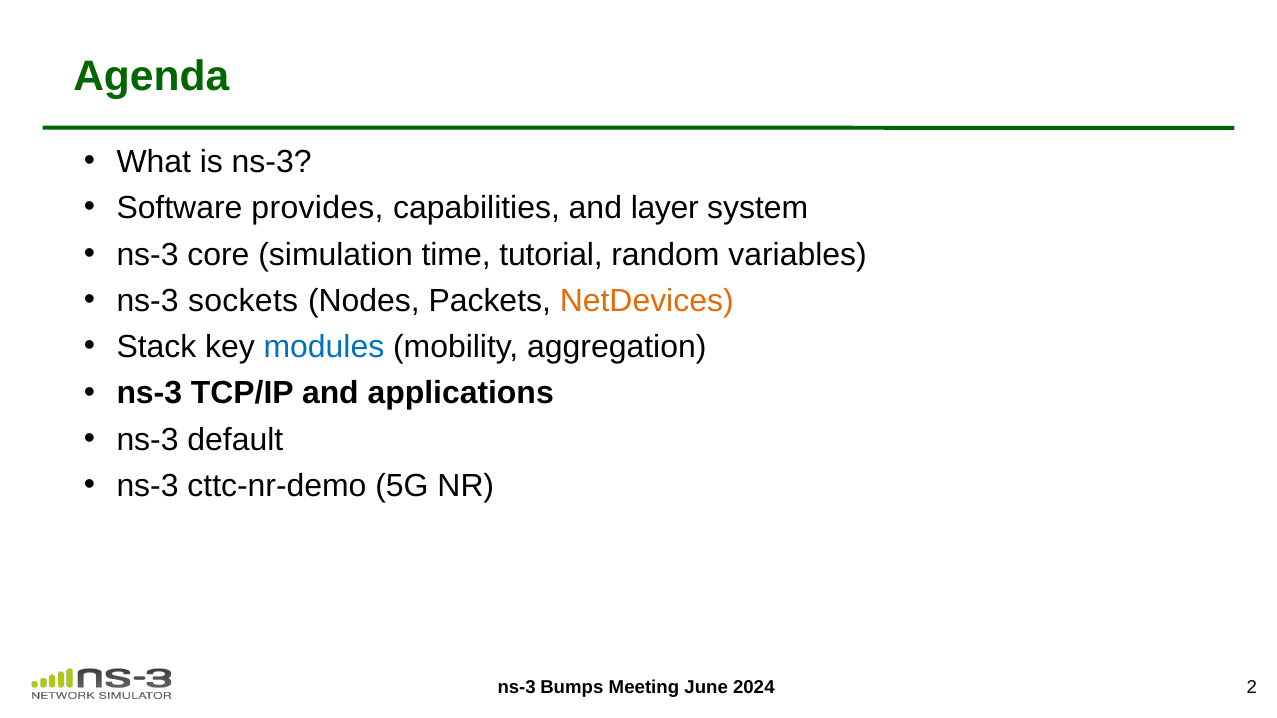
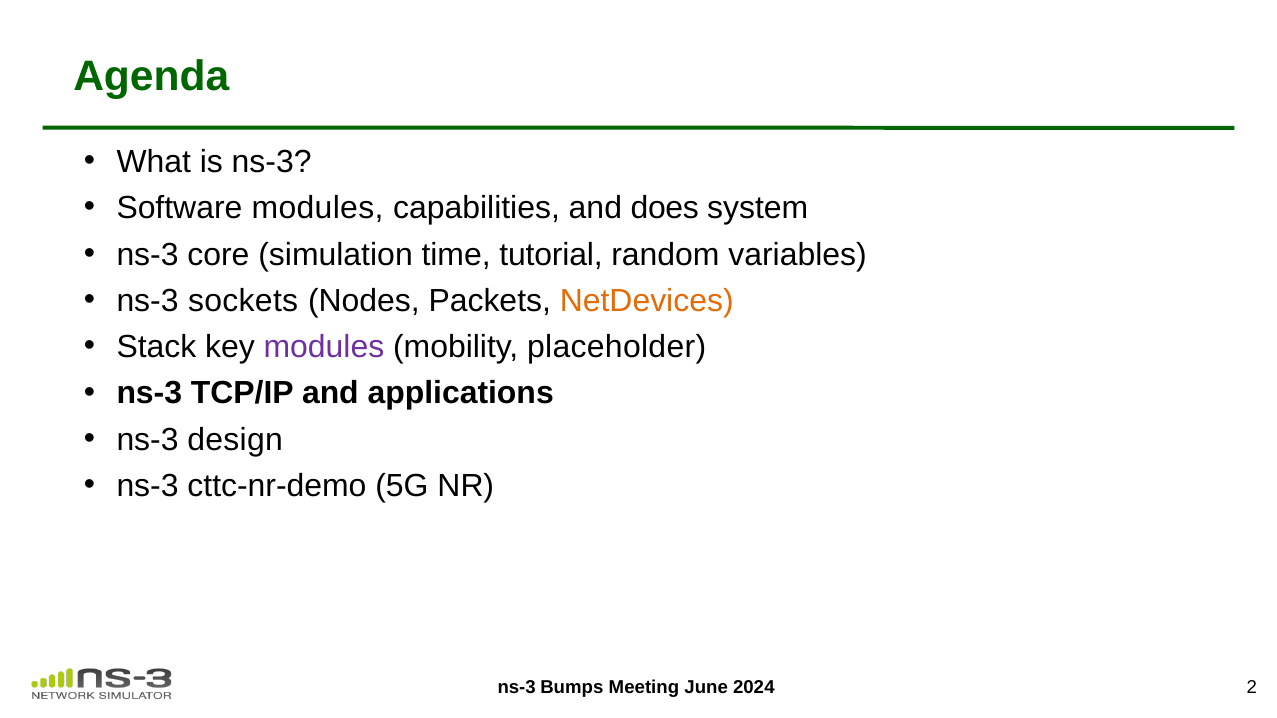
Software provides: provides -> modules
layer: layer -> does
modules at (324, 347) colour: blue -> purple
aggregation: aggregation -> placeholder
default: default -> design
